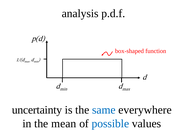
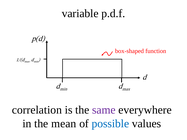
analysis: analysis -> variable
uncertainty: uncertainty -> correlation
same colour: blue -> purple
